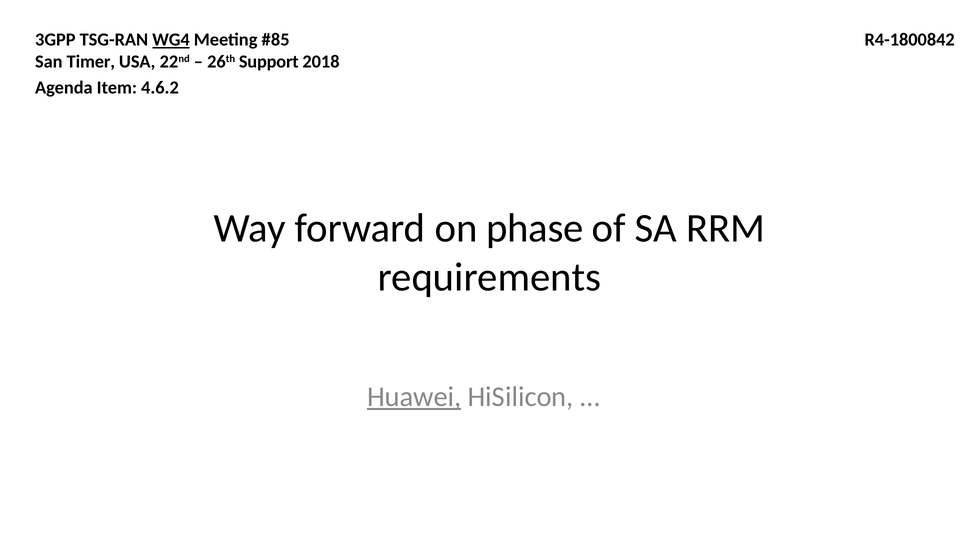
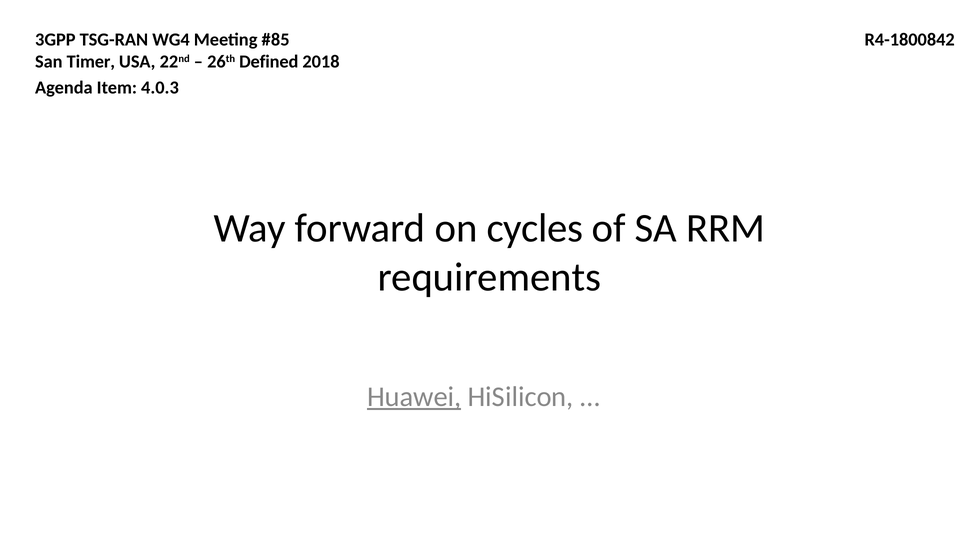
WG4 underline: present -> none
Support: Support -> Defined
4.6.2: 4.6.2 -> 4.0.3
phase: phase -> cycles
